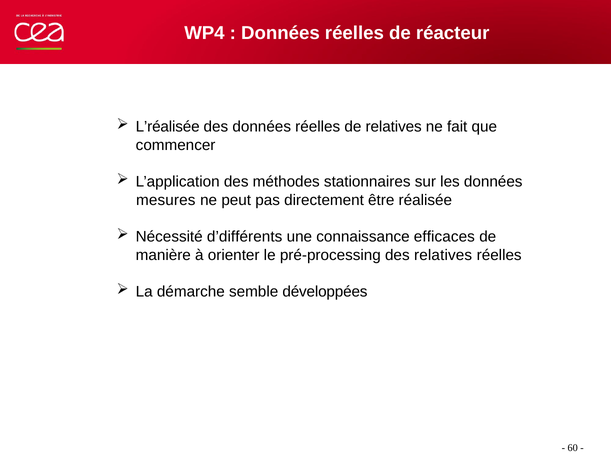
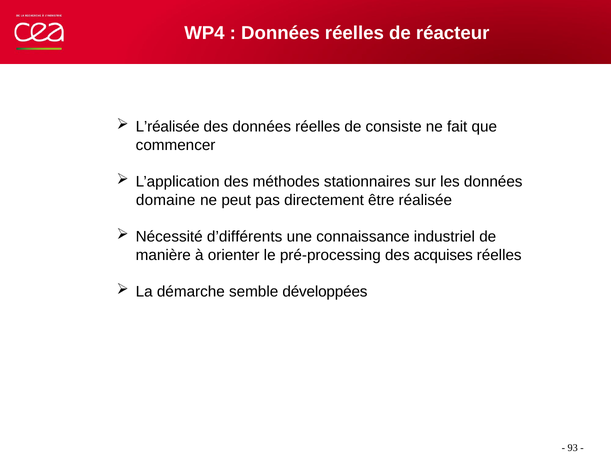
de relatives: relatives -> consiste
mesures: mesures -> domaine
efficaces: efficaces -> industriel
des relatives: relatives -> acquises
60: 60 -> 93
